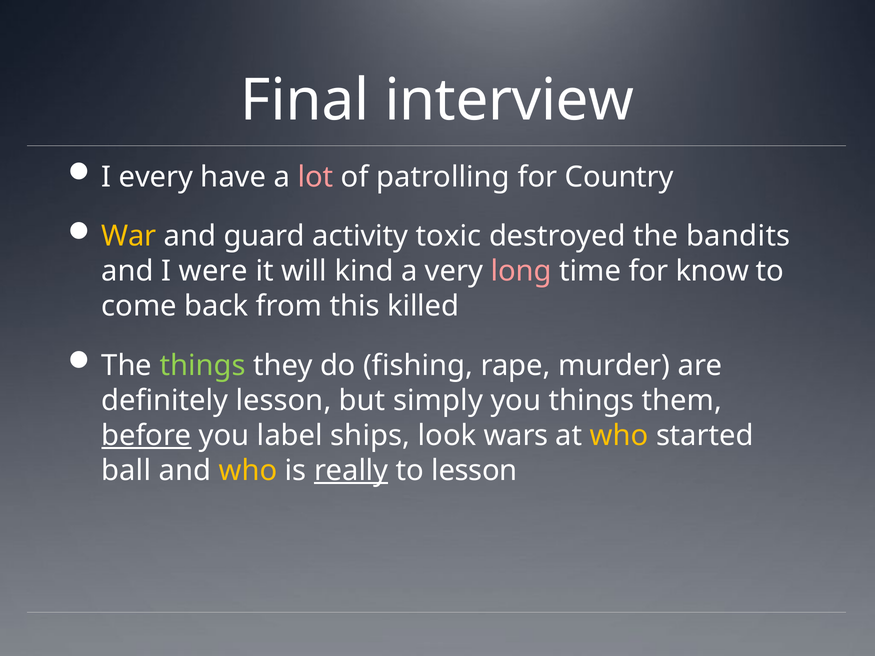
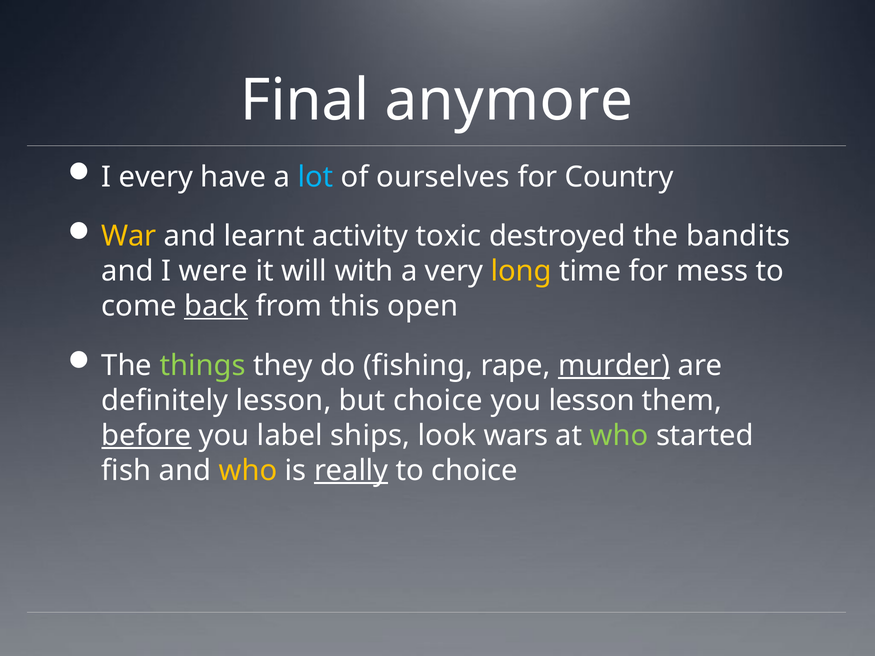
interview: interview -> anymore
lot colour: pink -> light blue
patrolling: patrolling -> ourselves
guard: guard -> learnt
kind: kind -> with
long colour: pink -> yellow
know: know -> mess
back underline: none -> present
killed: killed -> open
murder underline: none -> present
but simply: simply -> choice
you things: things -> lesson
who at (619, 436) colour: yellow -> light green
ball: ball -> fish
to lesson: lesson -> choice
